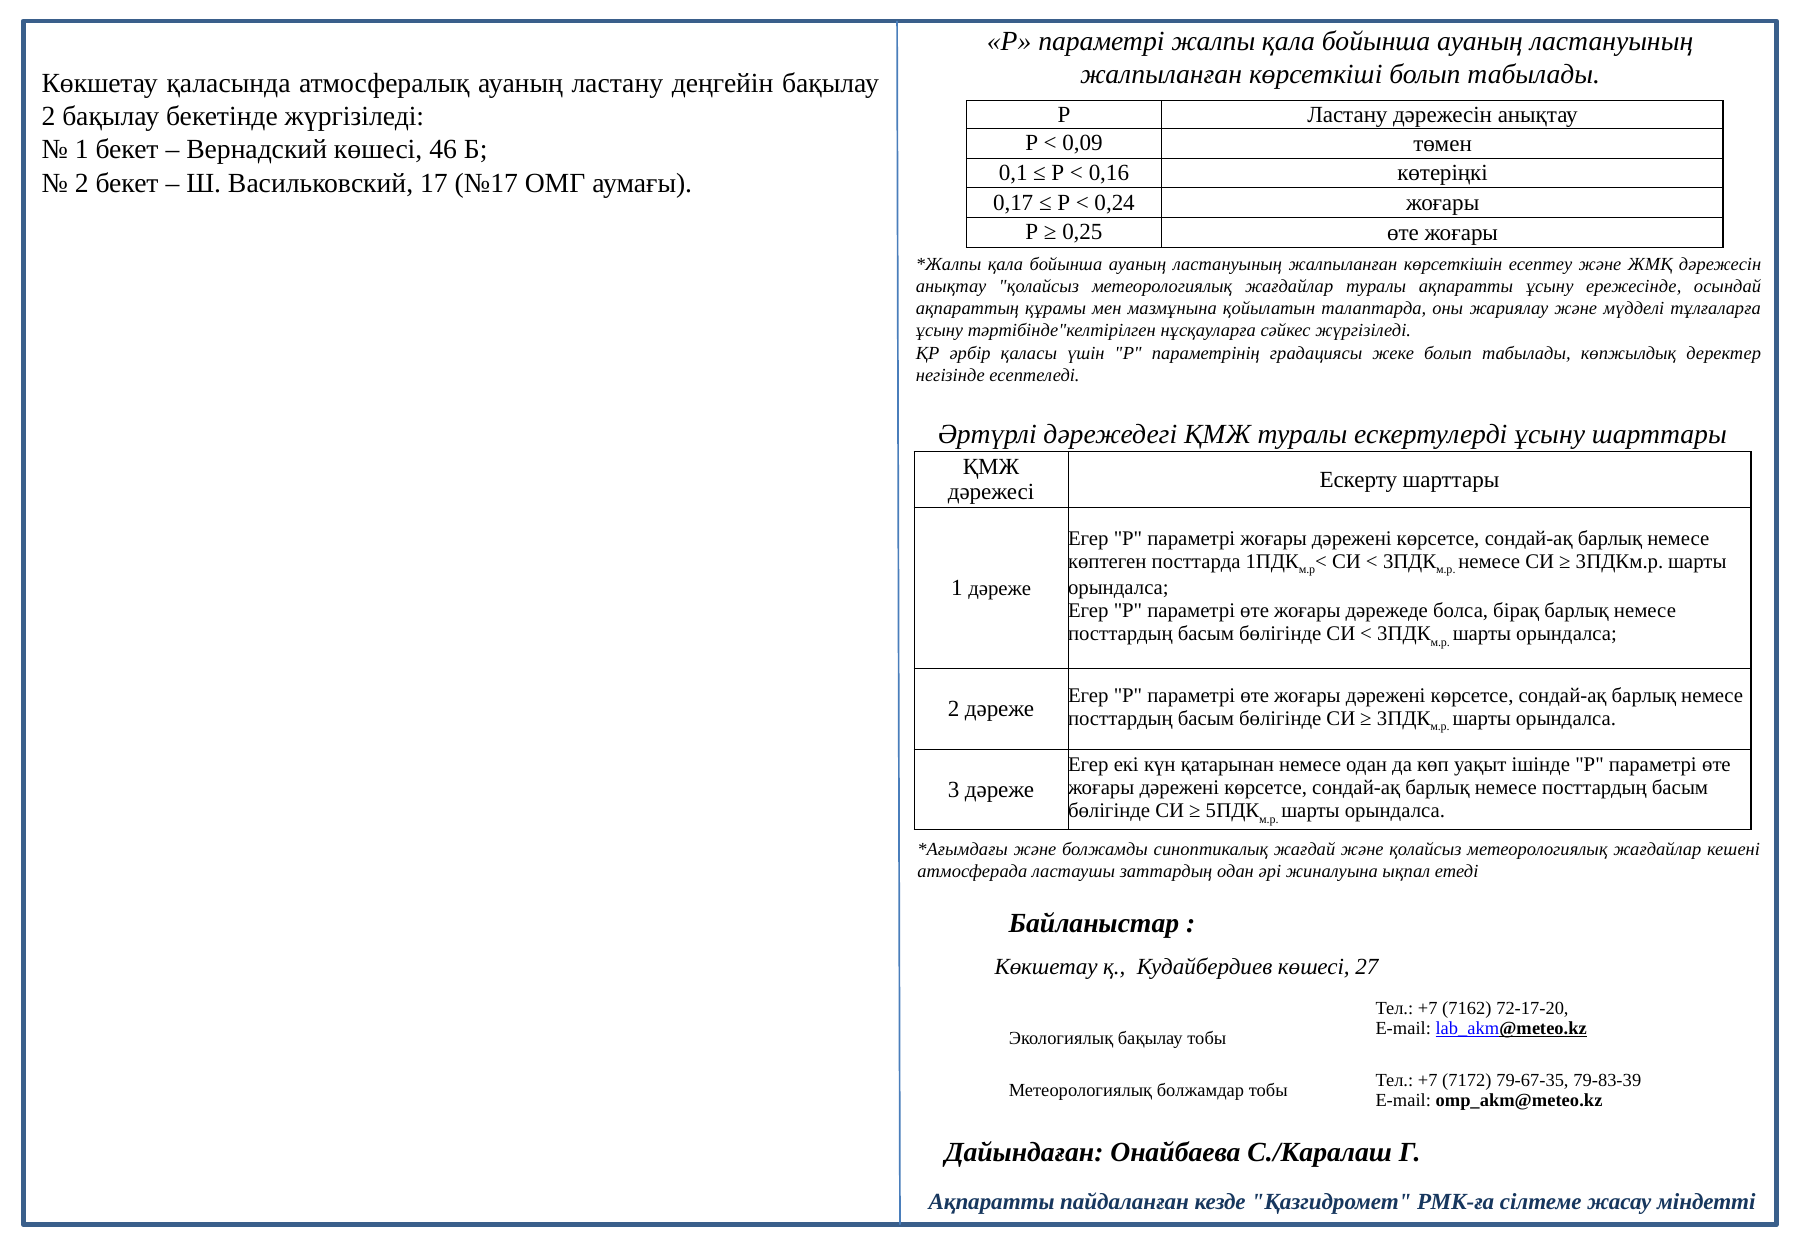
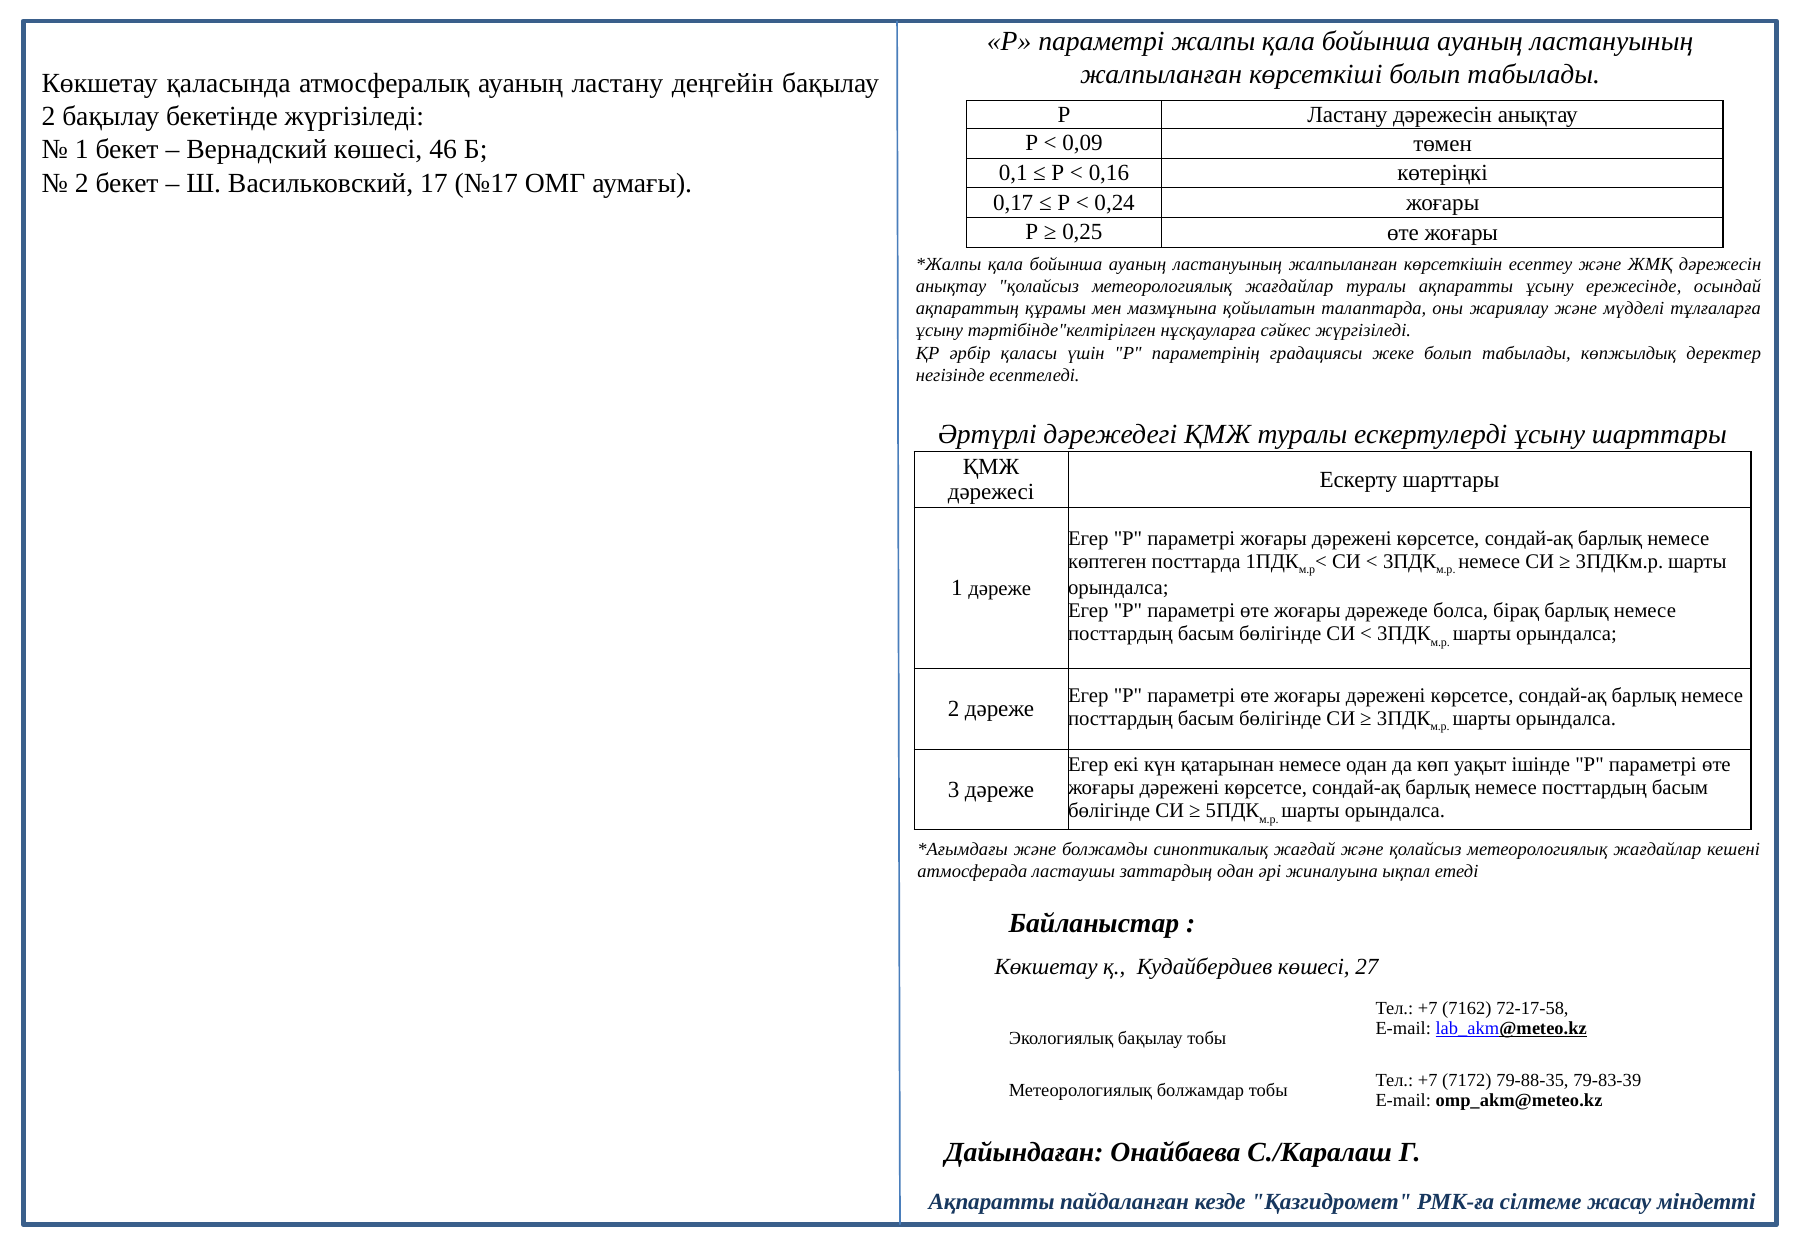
72-17-20: 72-17-20 -> 72-17-58
79-67-35: 79-67-35 -> 79-88-35
